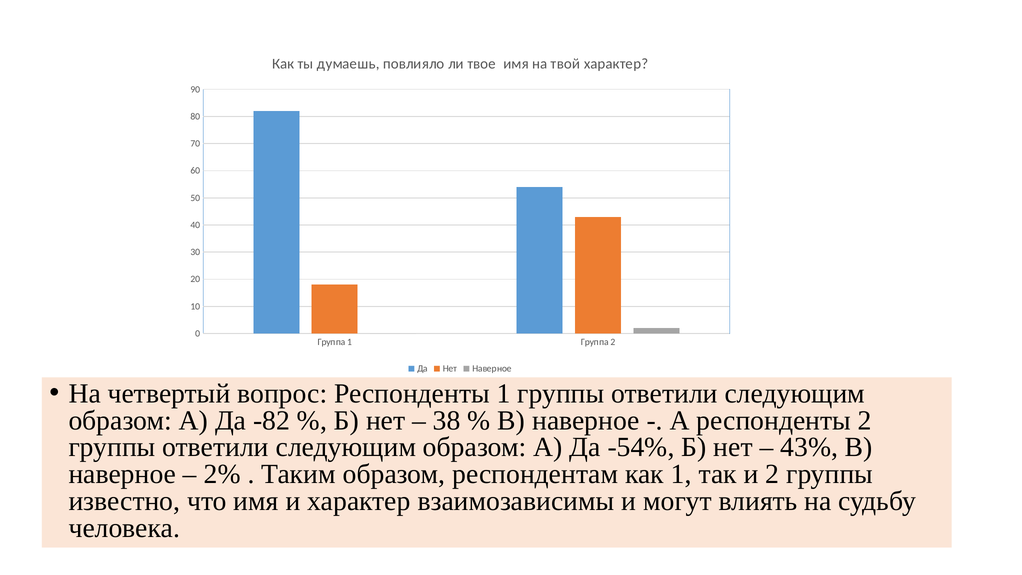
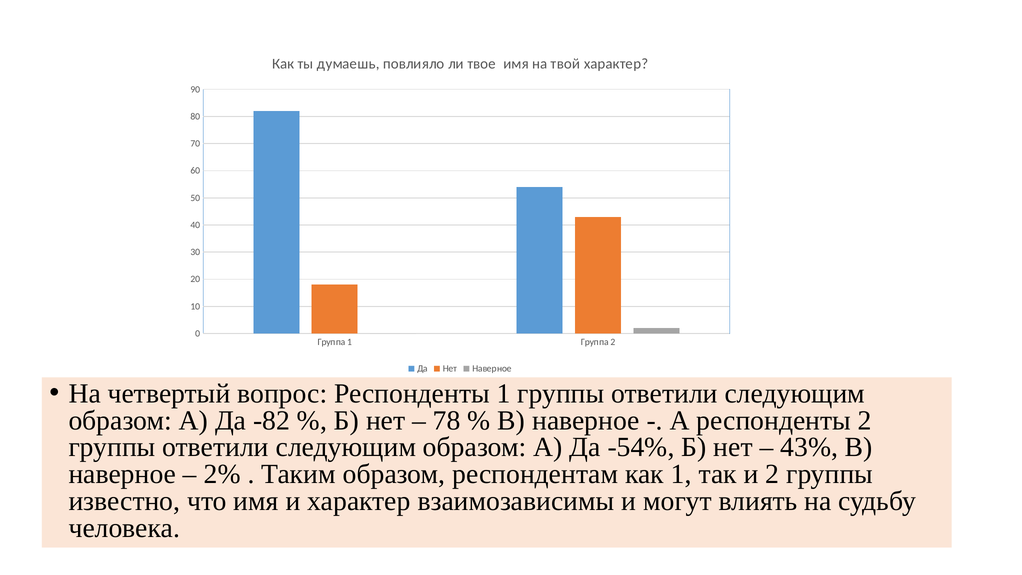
38: 38 -> 78
